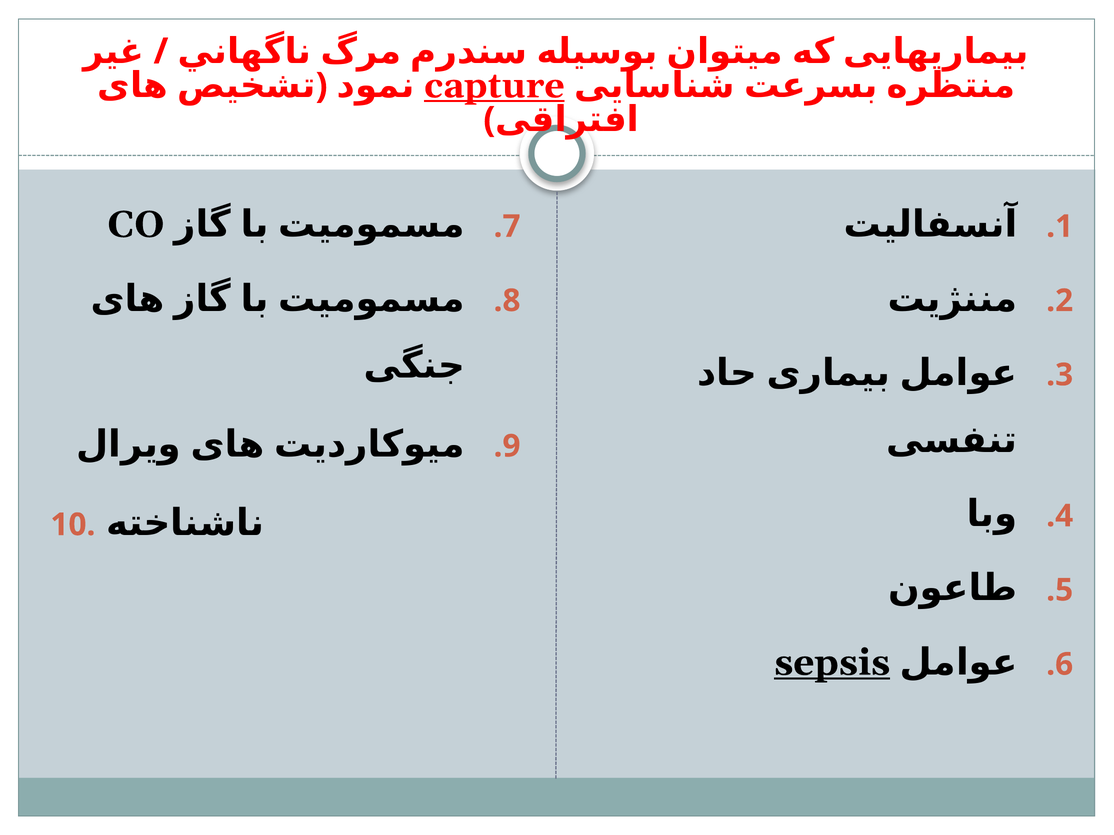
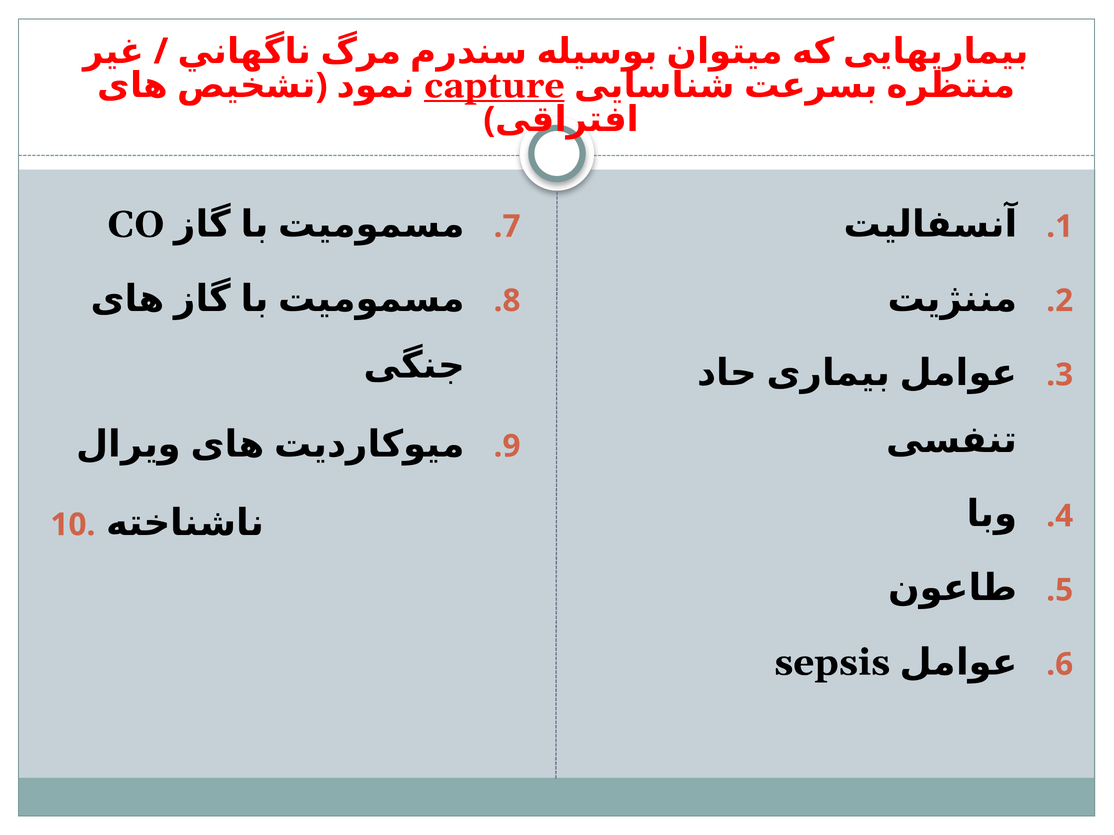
sepsis underline: present -> none
